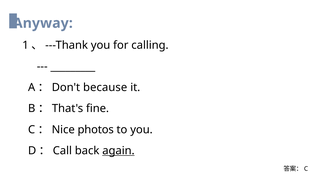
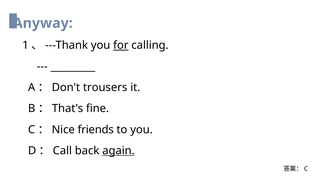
for underline: none -> present
because: because -> trousers
photos: photos -> friends
